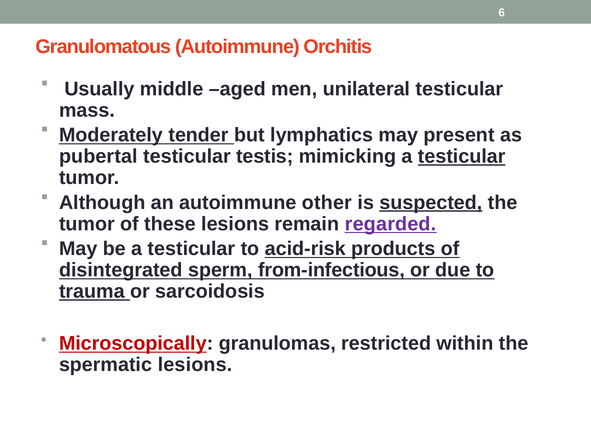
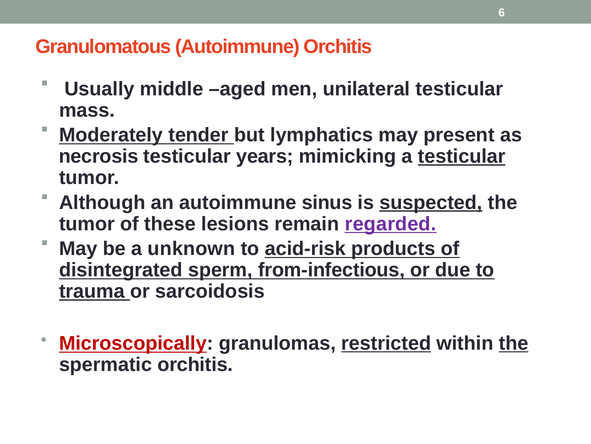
pubertal: pubertal -> necrosis
testis: testis -> years
other: other -> sinus
be a testicular: testicular -> unknown
restricted underline: none -> present
the at (514, 343) underline: none -> present
spermatic lesions: lesions -> orchitis
